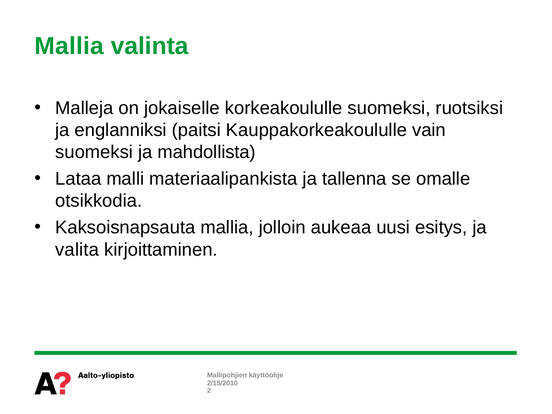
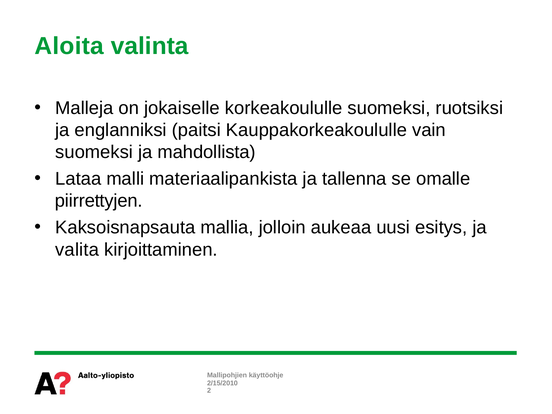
Mallia at (69, 46): Mallia -> Aloita
otsikkodia: otsikkodia -> piirrettyjen
